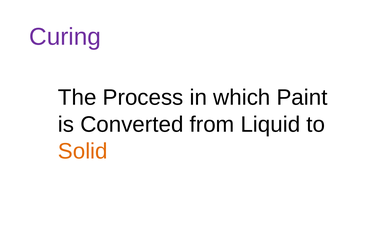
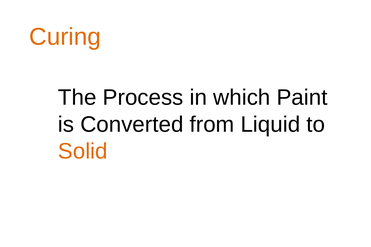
Curing colour: purple -> orange
